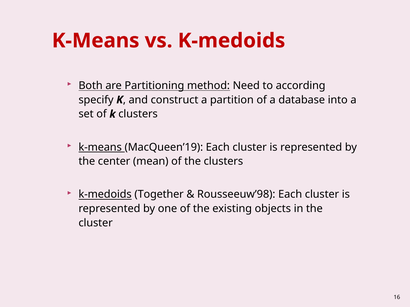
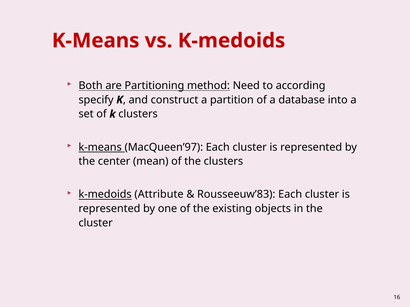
MacQueen’19: MacQueen’19 -> MacQueen’97
Together: Together -> Attribute
Rousseeuw’98: Rousseeuw’98 -> Rousseeuw’83
